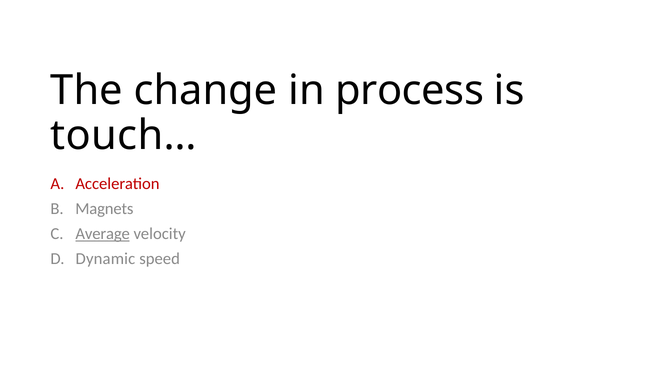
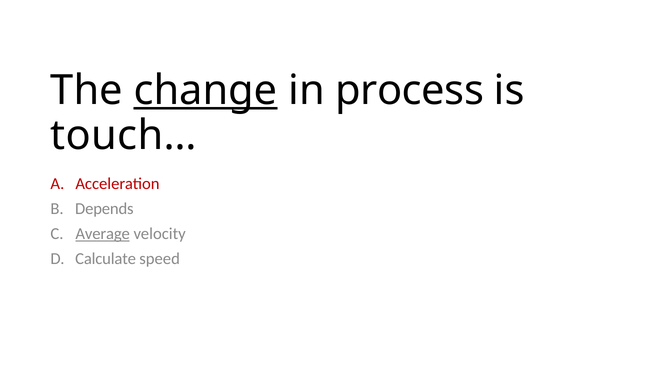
change underline: none -> present
Magnets: Magnets -> Depends
Dynamic: Dynamic -> Calculate
